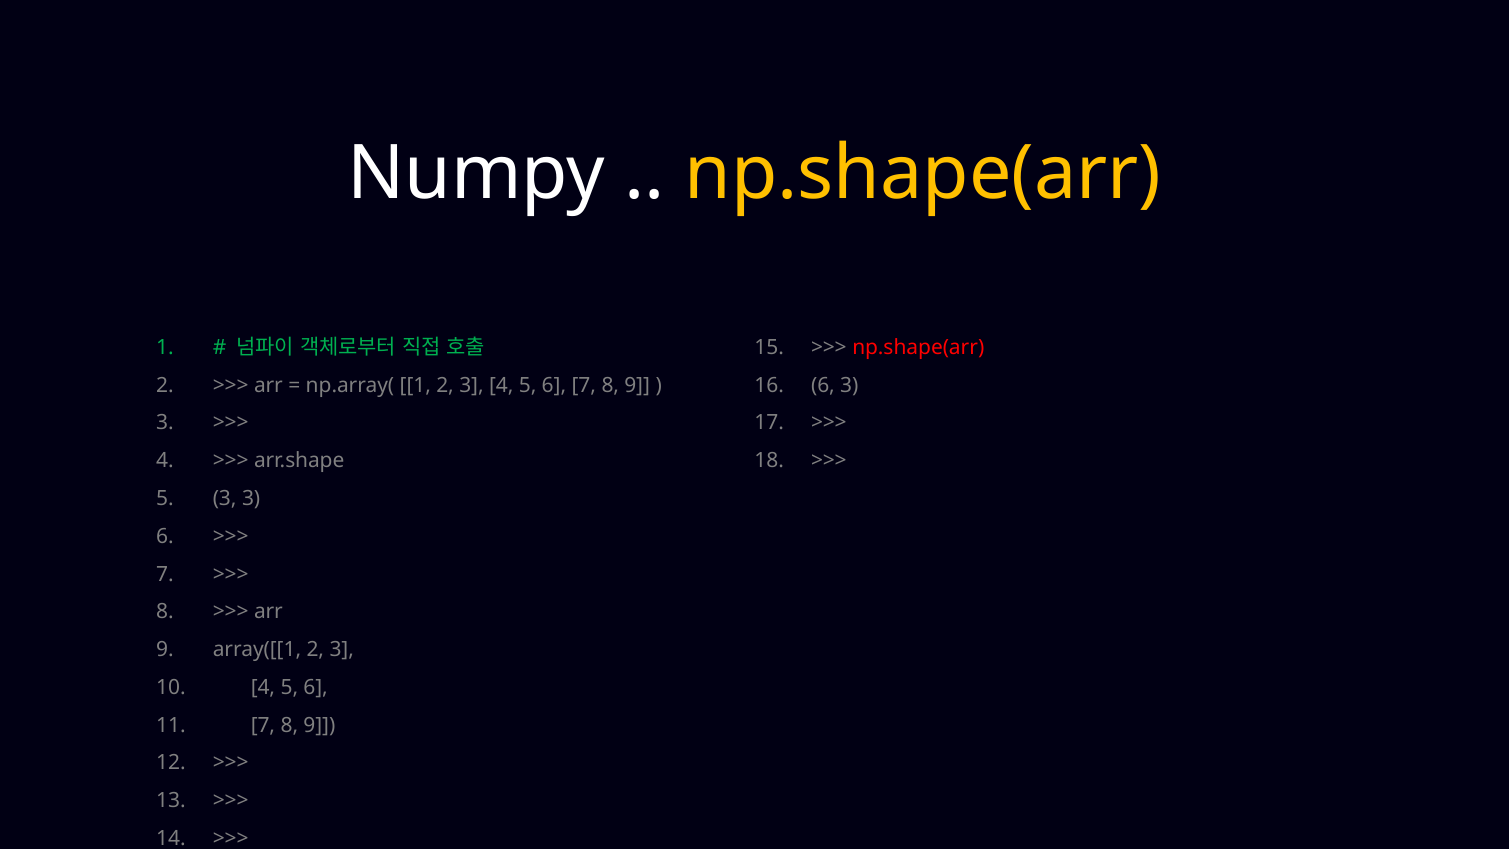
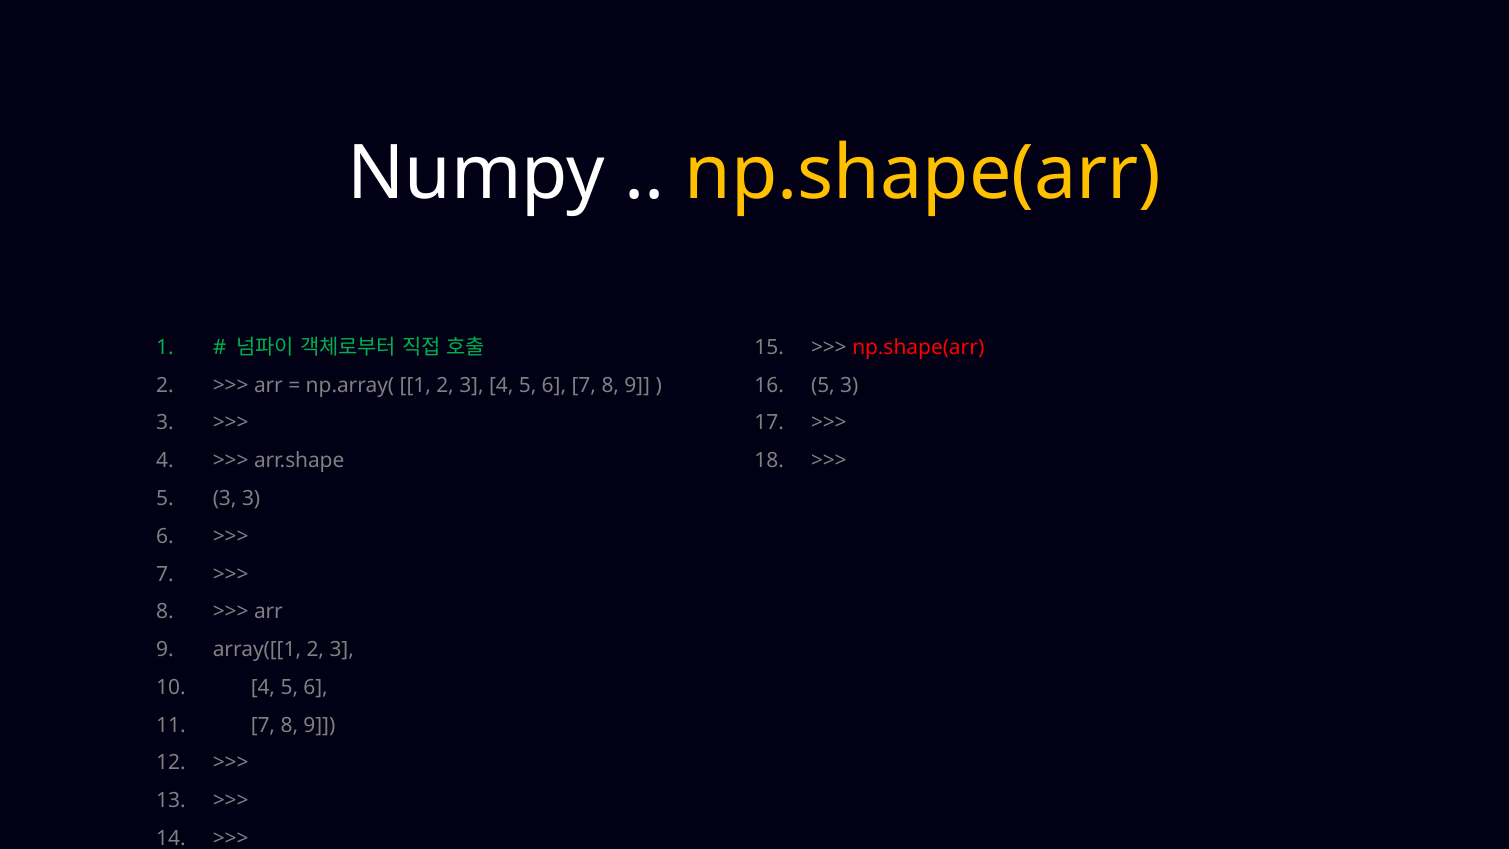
6 at (823, 385): 6 -> 5
